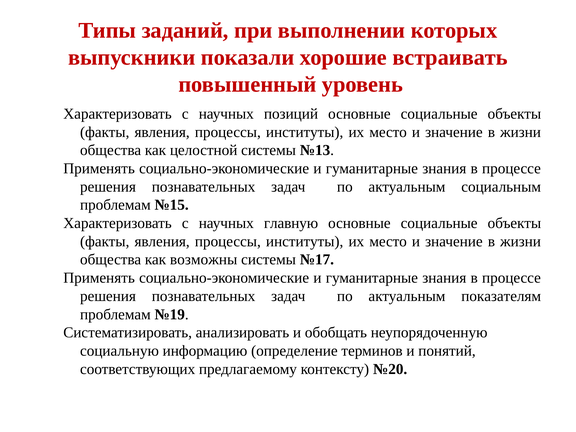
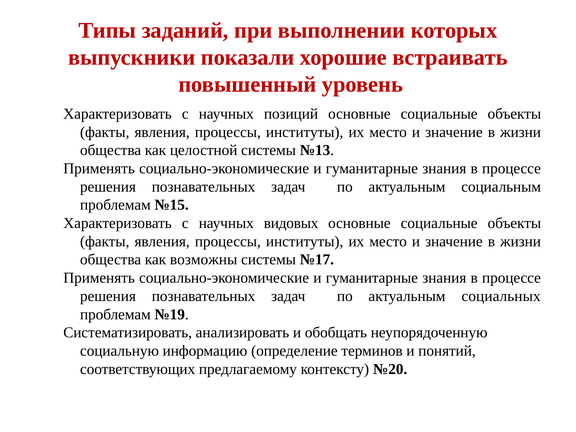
главную: главную -> видовых
показателям: показателям -> социальных
